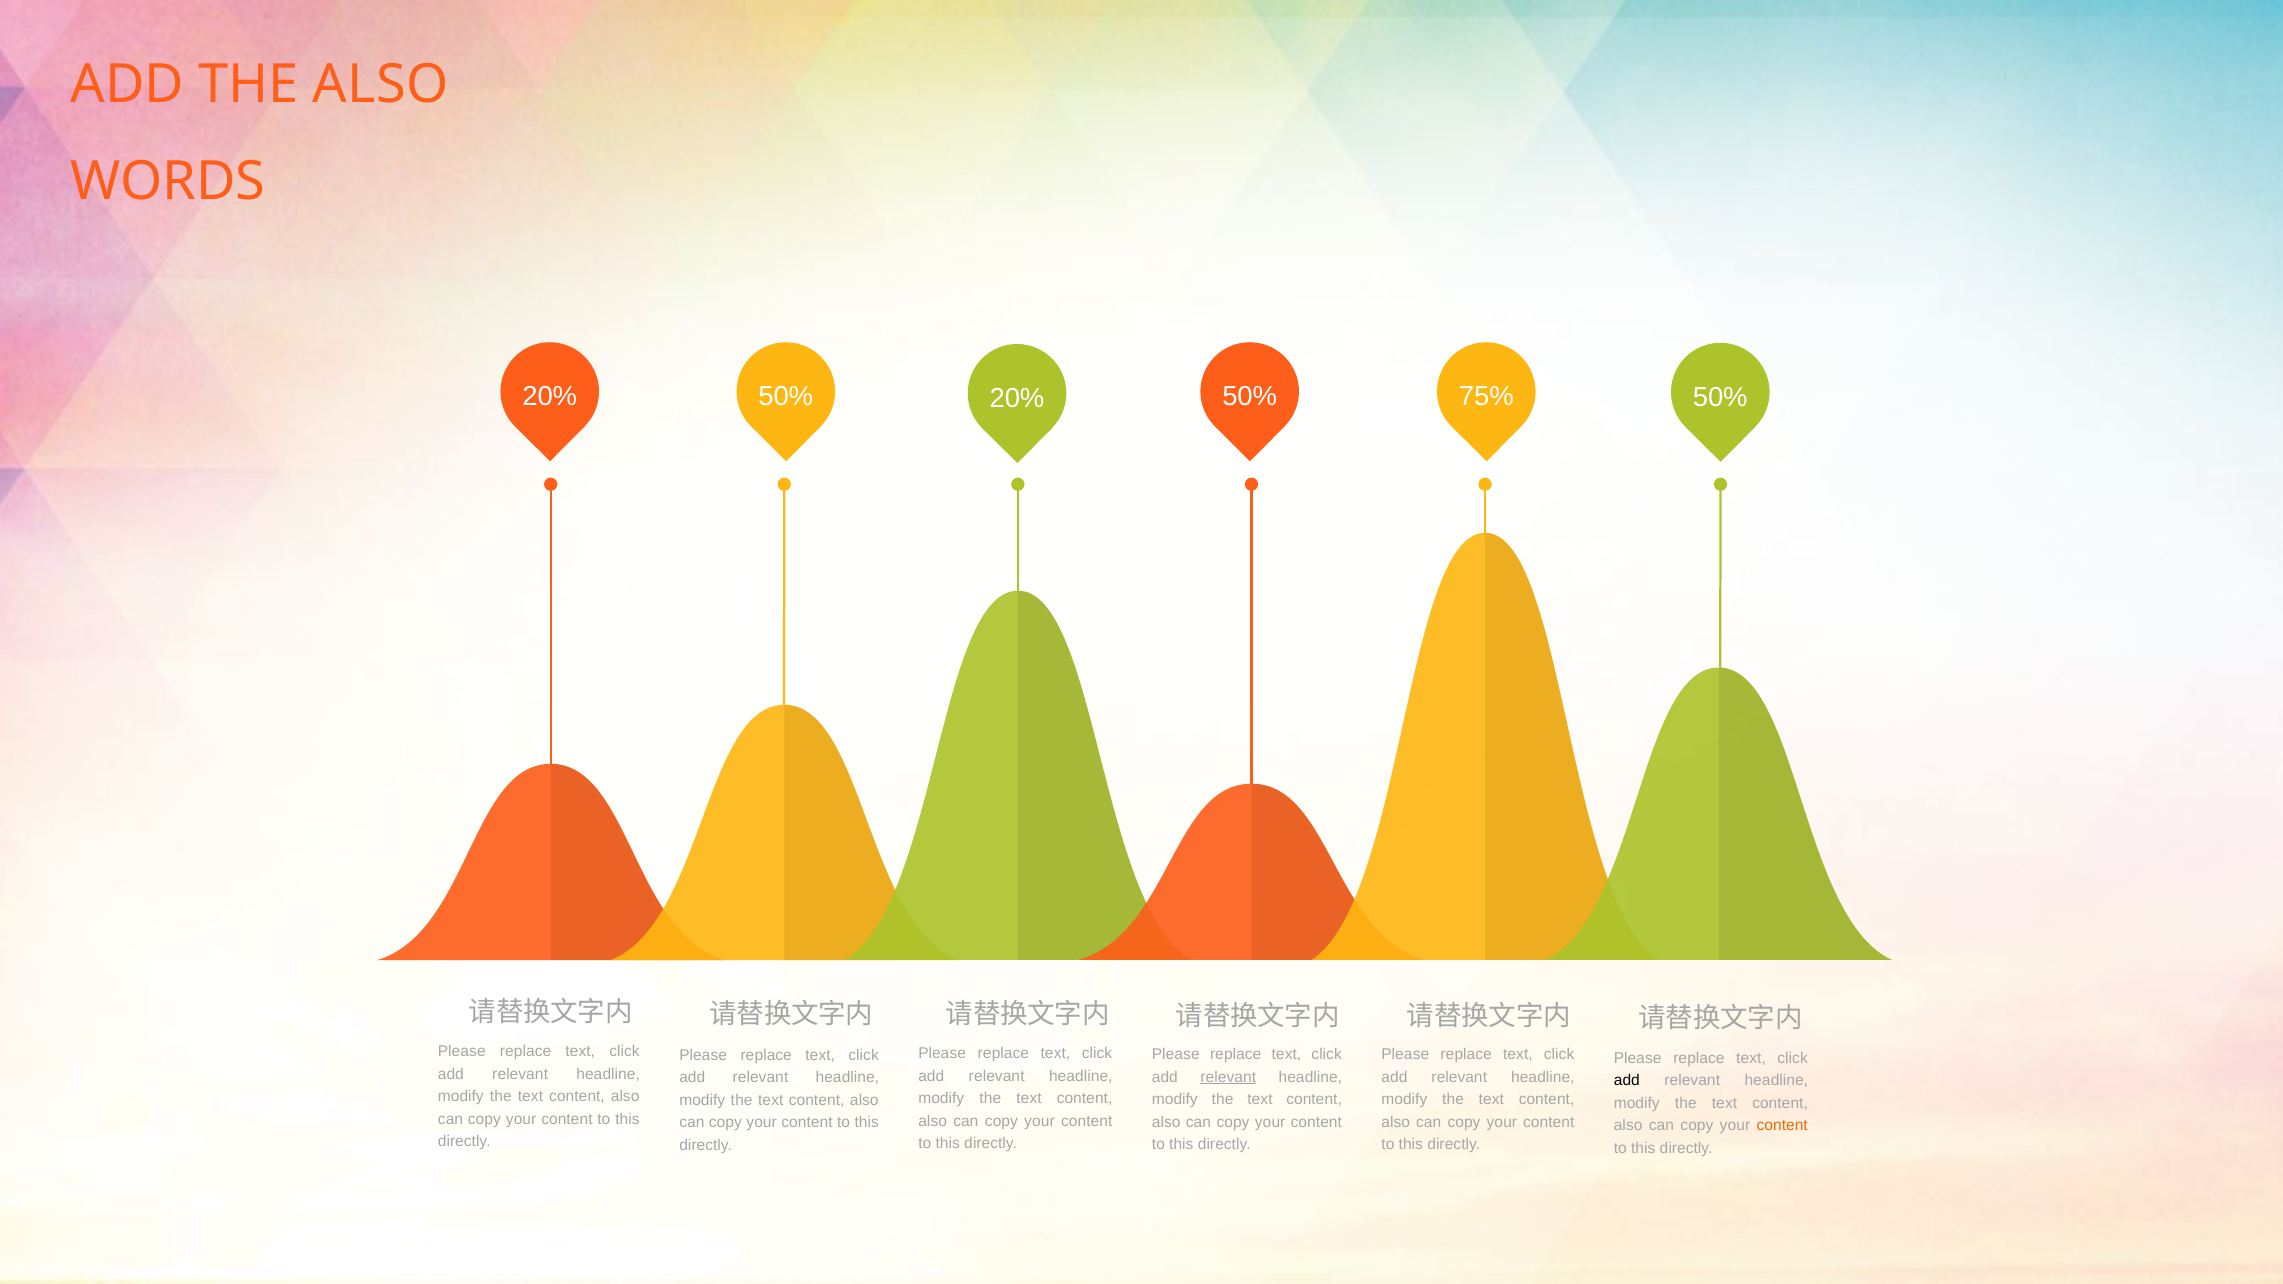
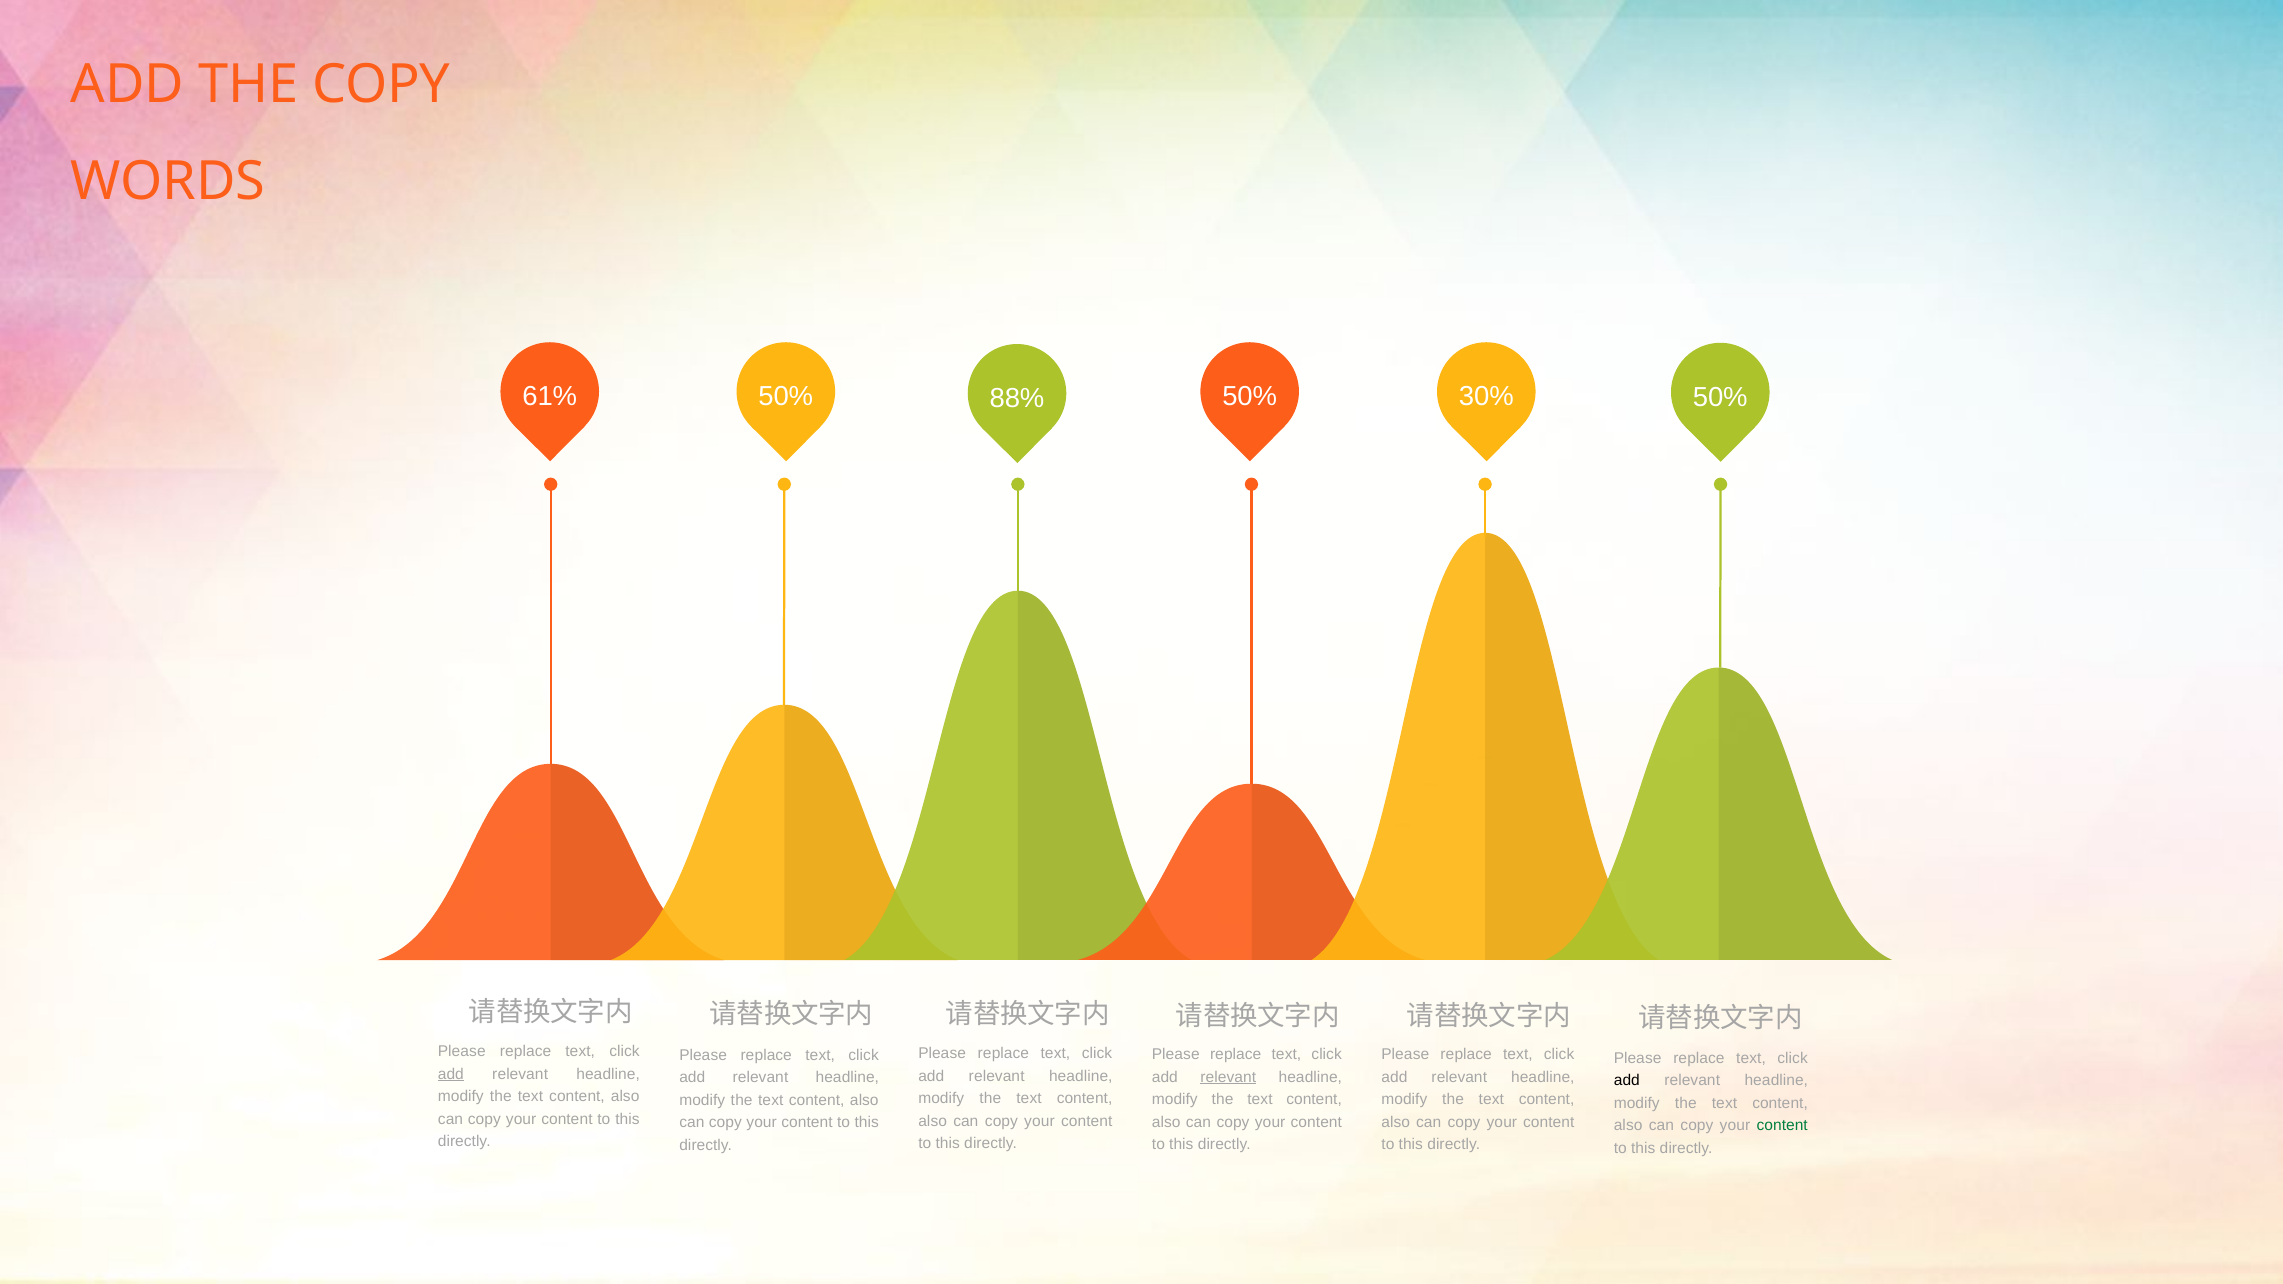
THE ALSO: ALSO -> COPY
20% at (550, 397): 20% -> 61%
20% at (1017, 398): 20% -> 88%
75%: 75% -> 30%
add at (451, 1074) underline: none -> present
content at (1782, 1126) colour: orange -> green
